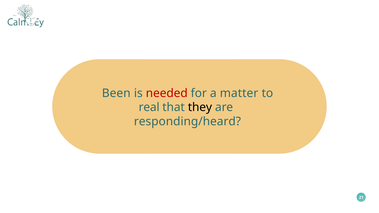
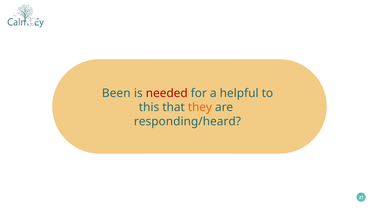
matter: matter -> helpful
real: real -> this
they colour: black -> orange
